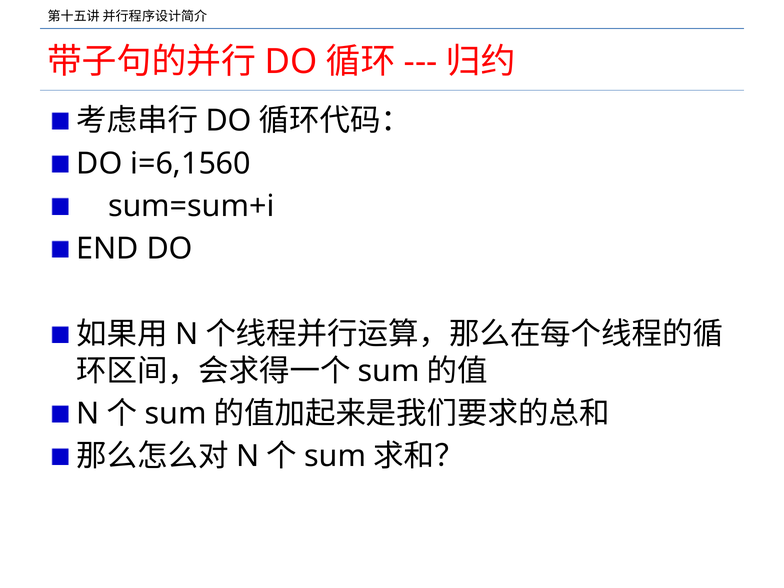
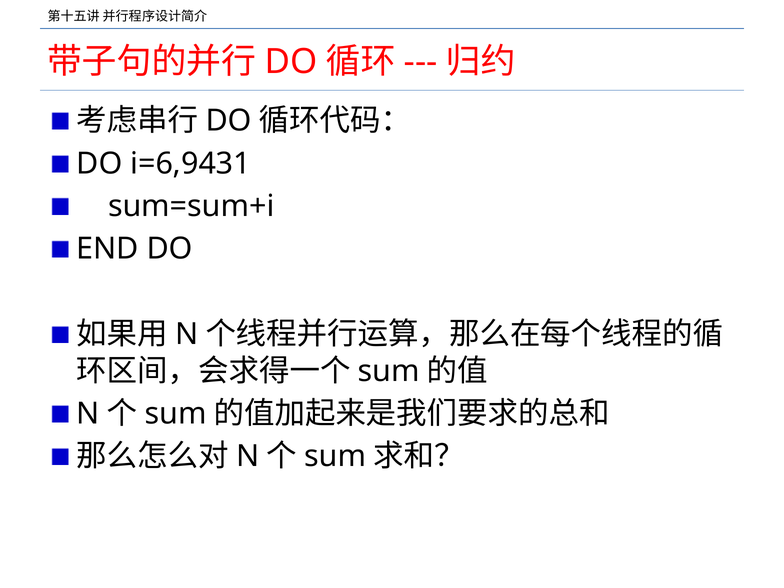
i=6,1560: i=6,1560 -> i=6,9431
